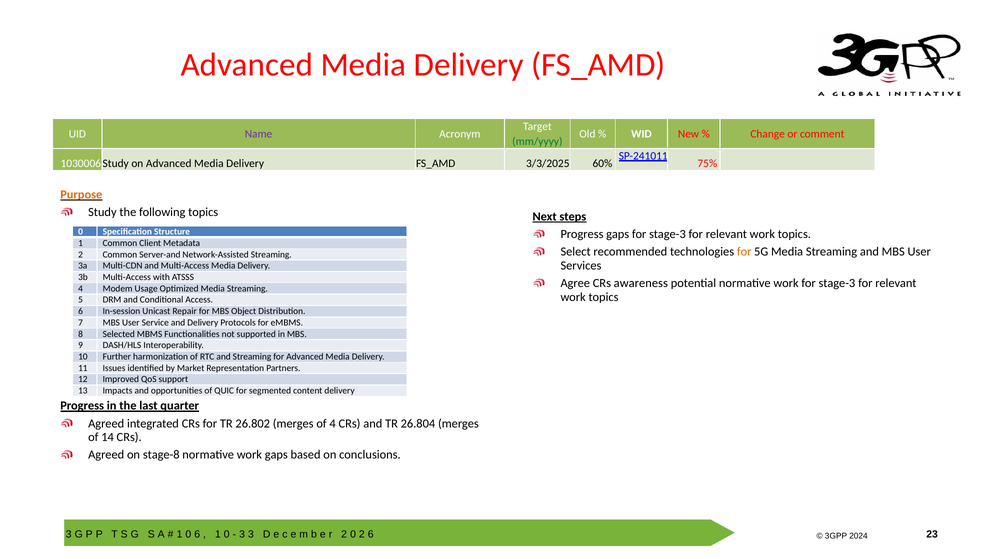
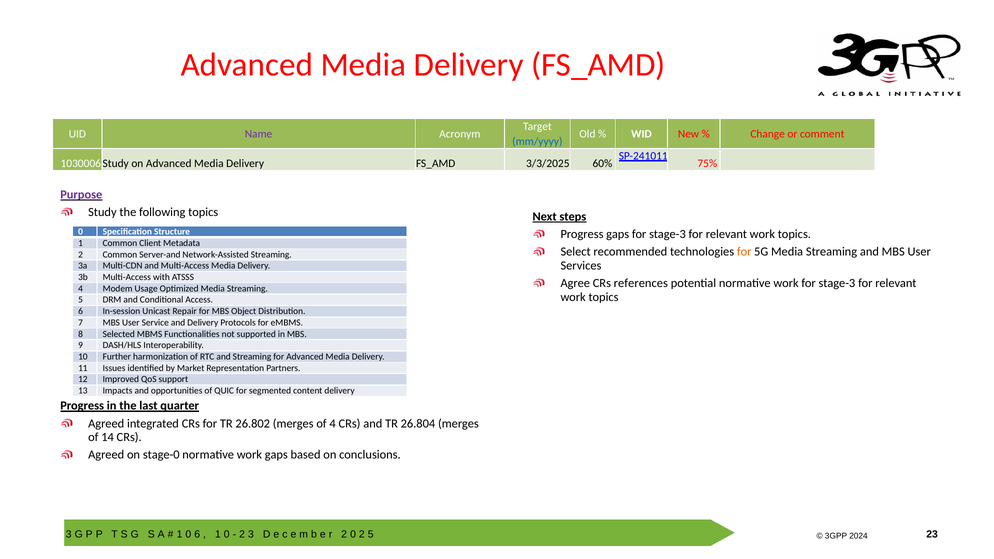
mm/yyyy colour: green -> blue
Purpose colour: orange -> purple
awareness: awareness -> references
stage-8: stage-8 -> stage-0
3 at (242, 535): 3 -> 2
2 6: 6 -> 5
